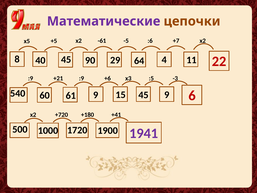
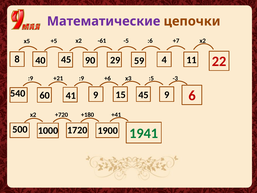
64: 64 -> 59
61: 61 -> 41
1941 colour: purple -> green
